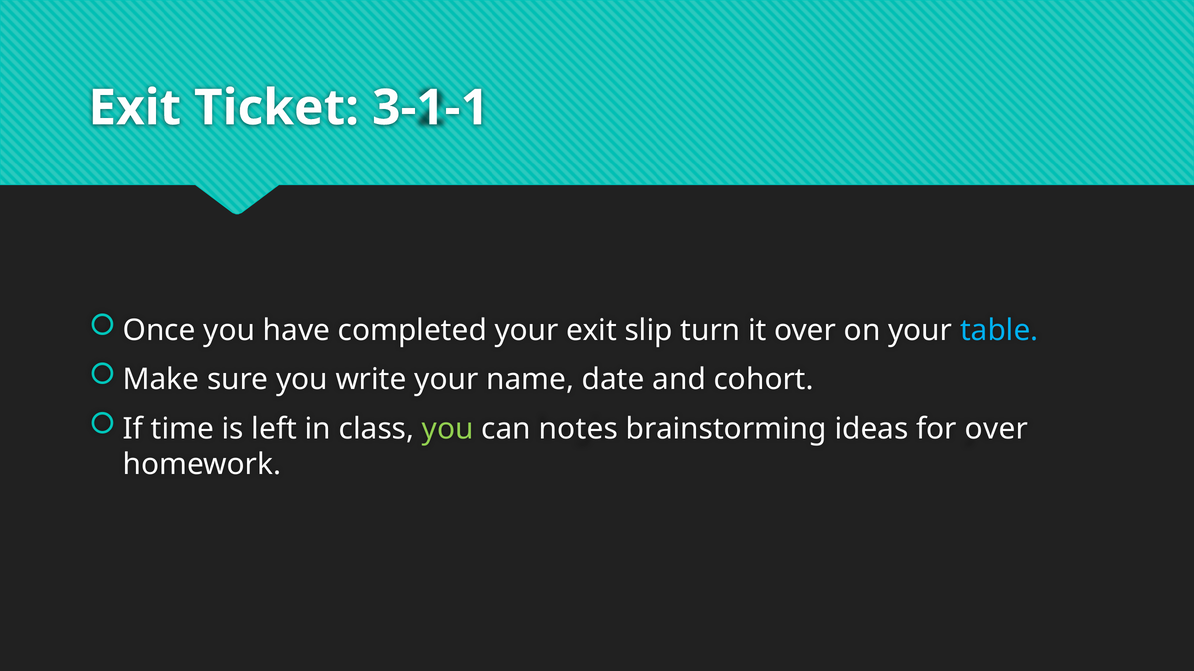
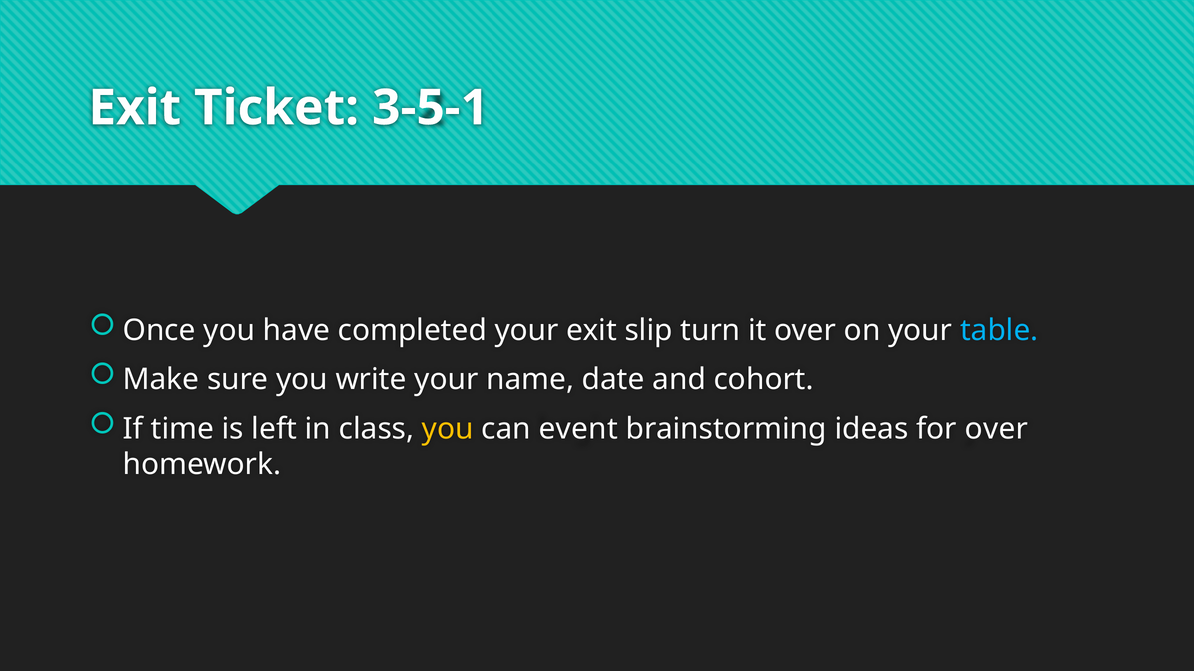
3-1-1: 3-1-1 -> 3-5-1
you at (448, 429) colour: light green -> yellow
notes: notes -> event
